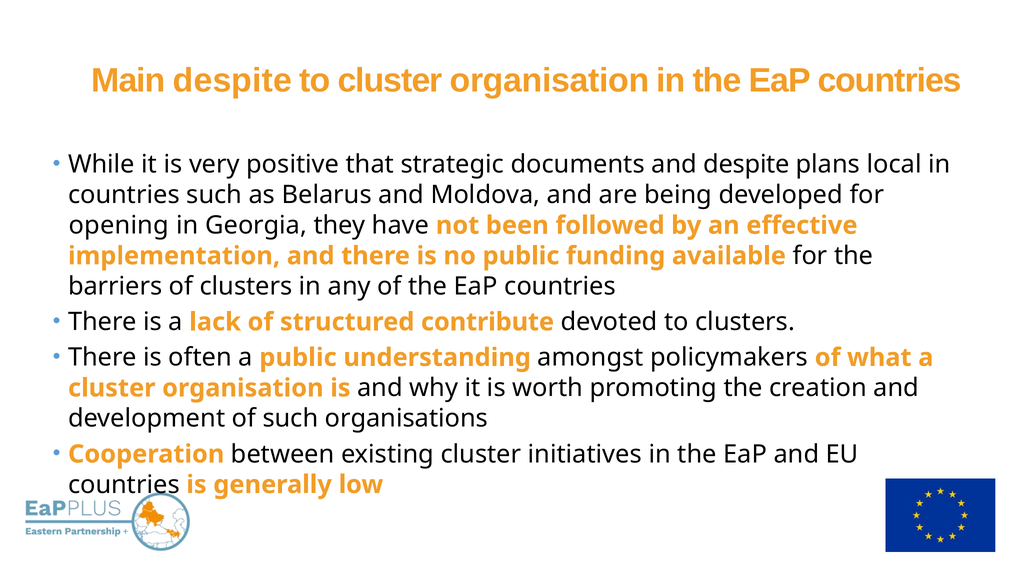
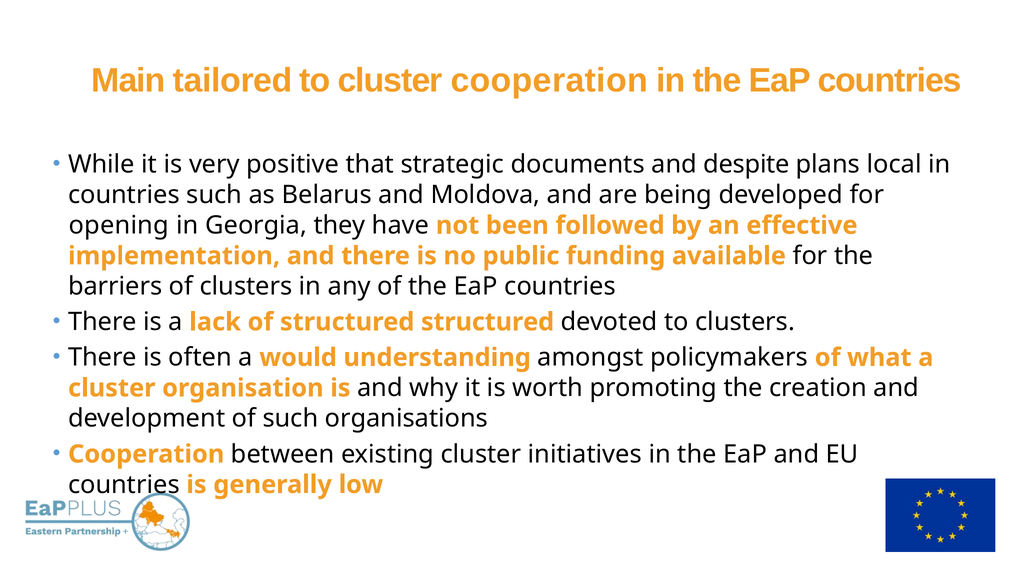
Main despite: despite -> tailored
to cluster organisation: organisation -> cooperation
structured contribute: contribute -> structured
a public: public -> would
